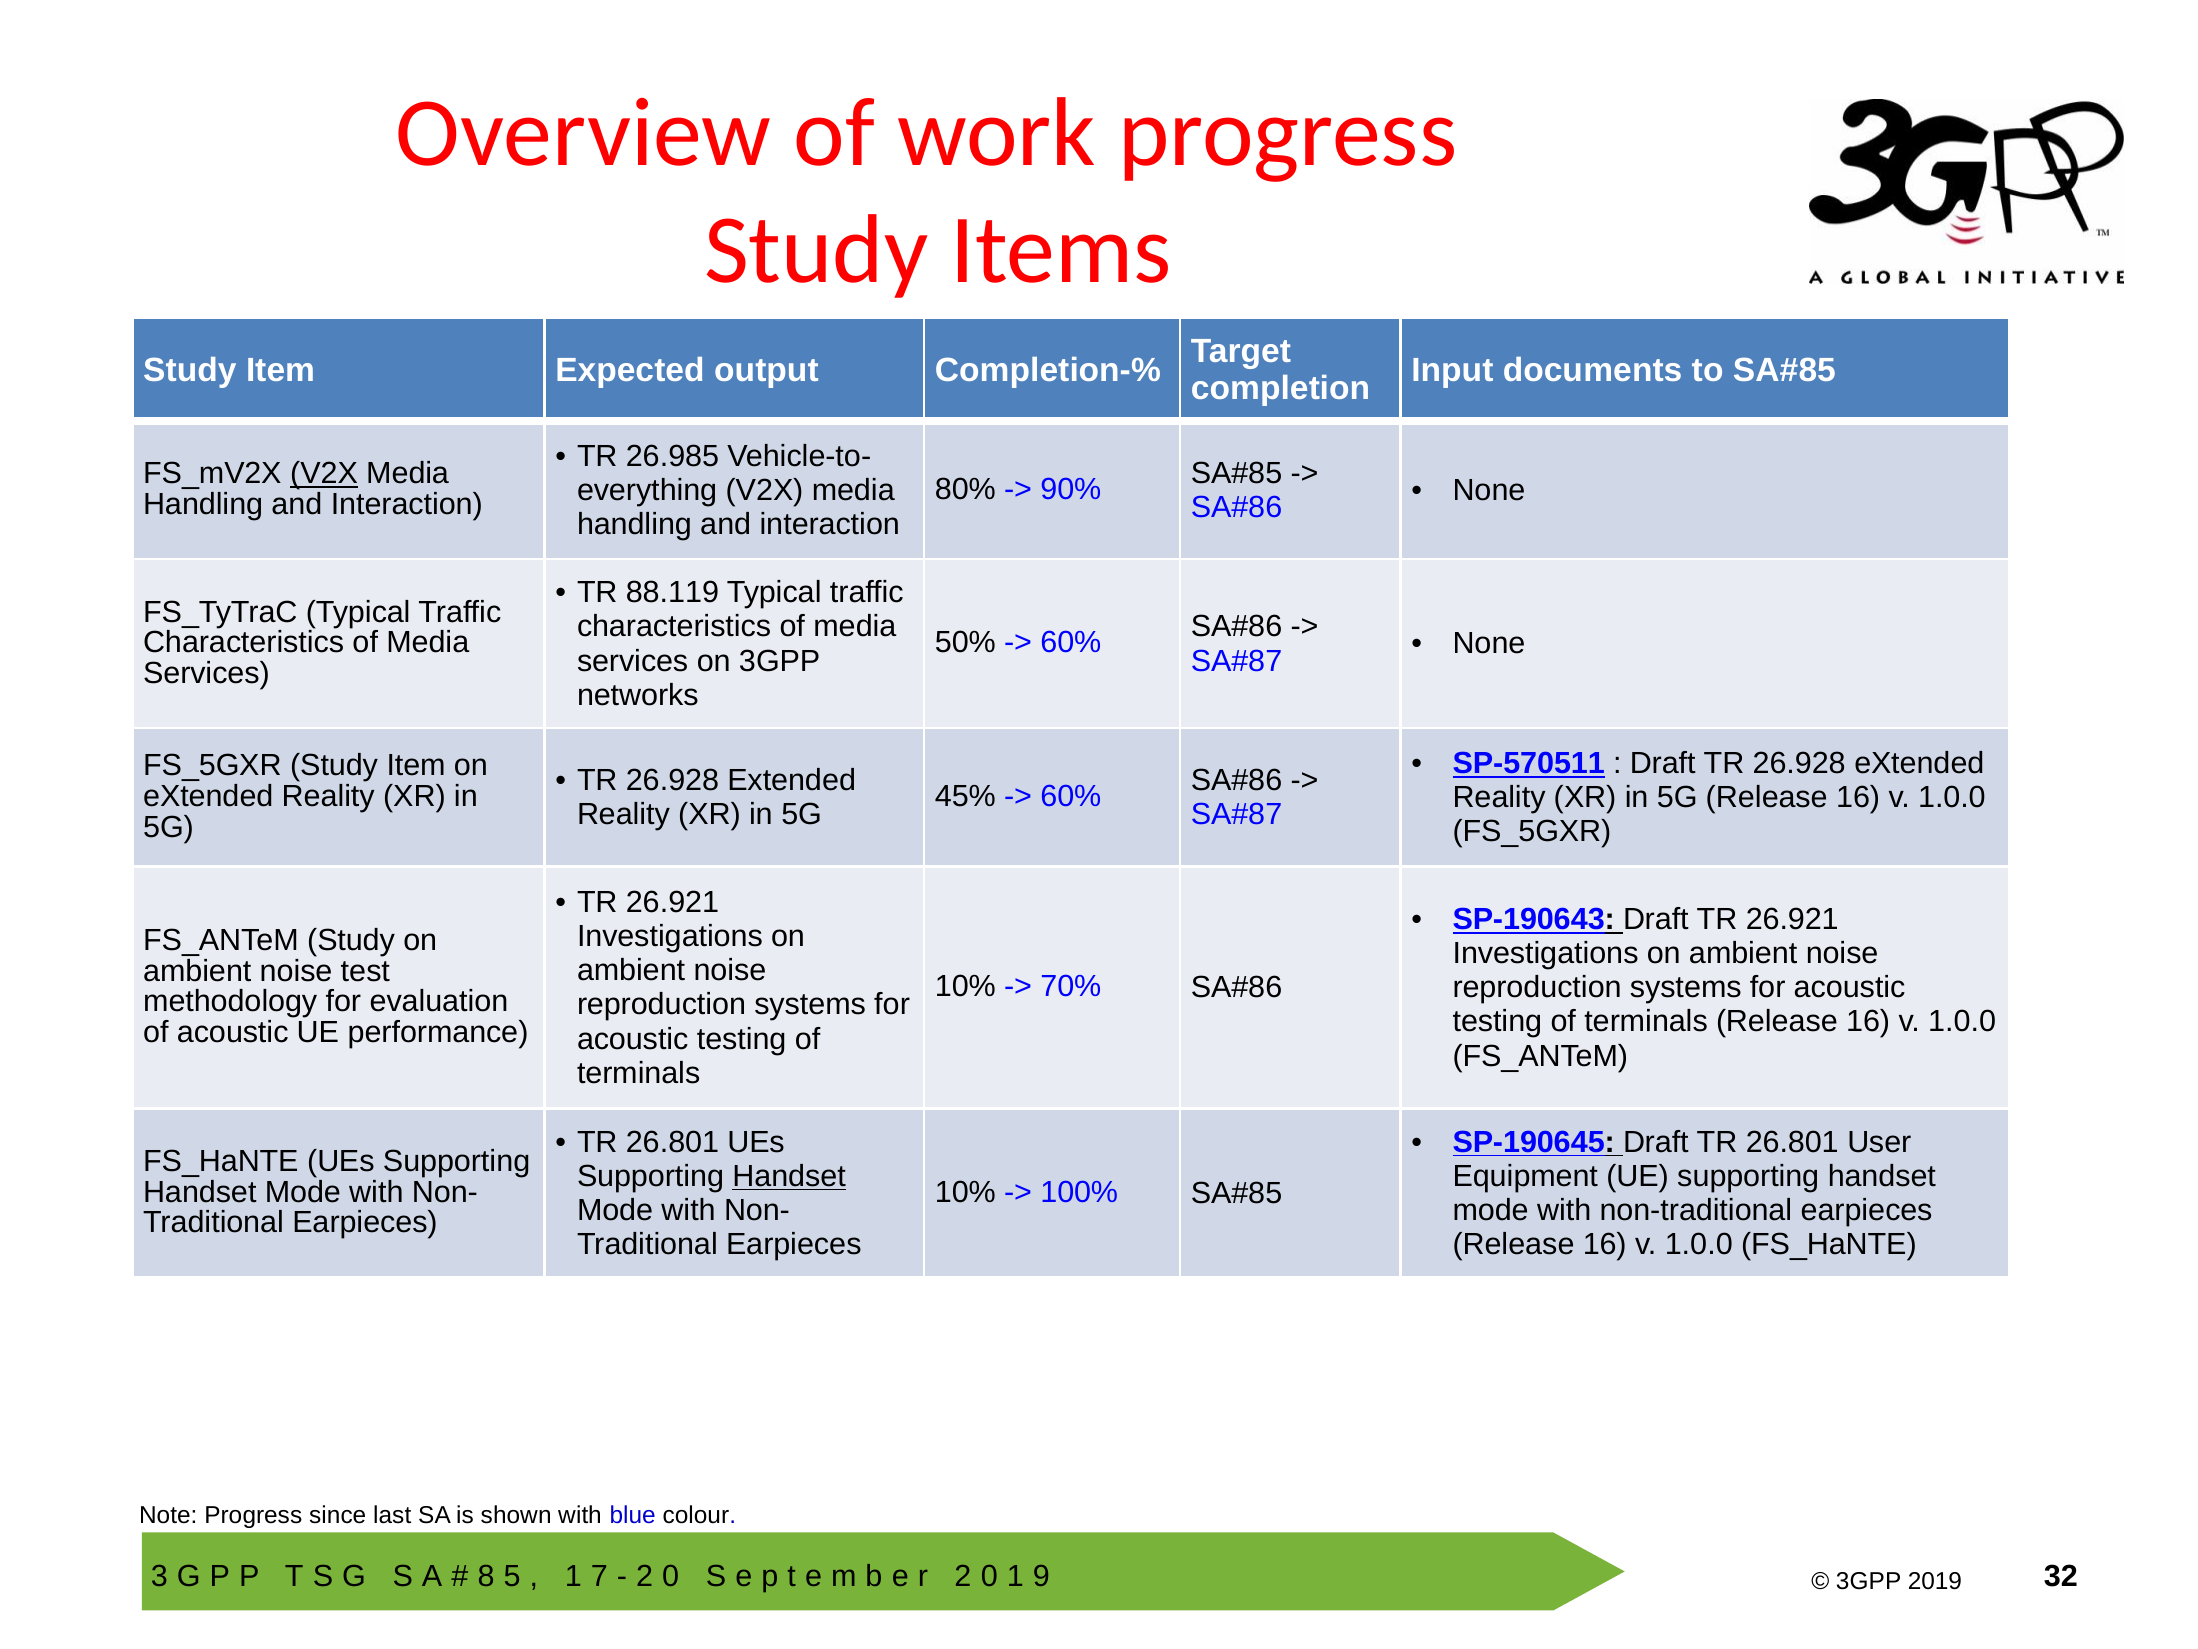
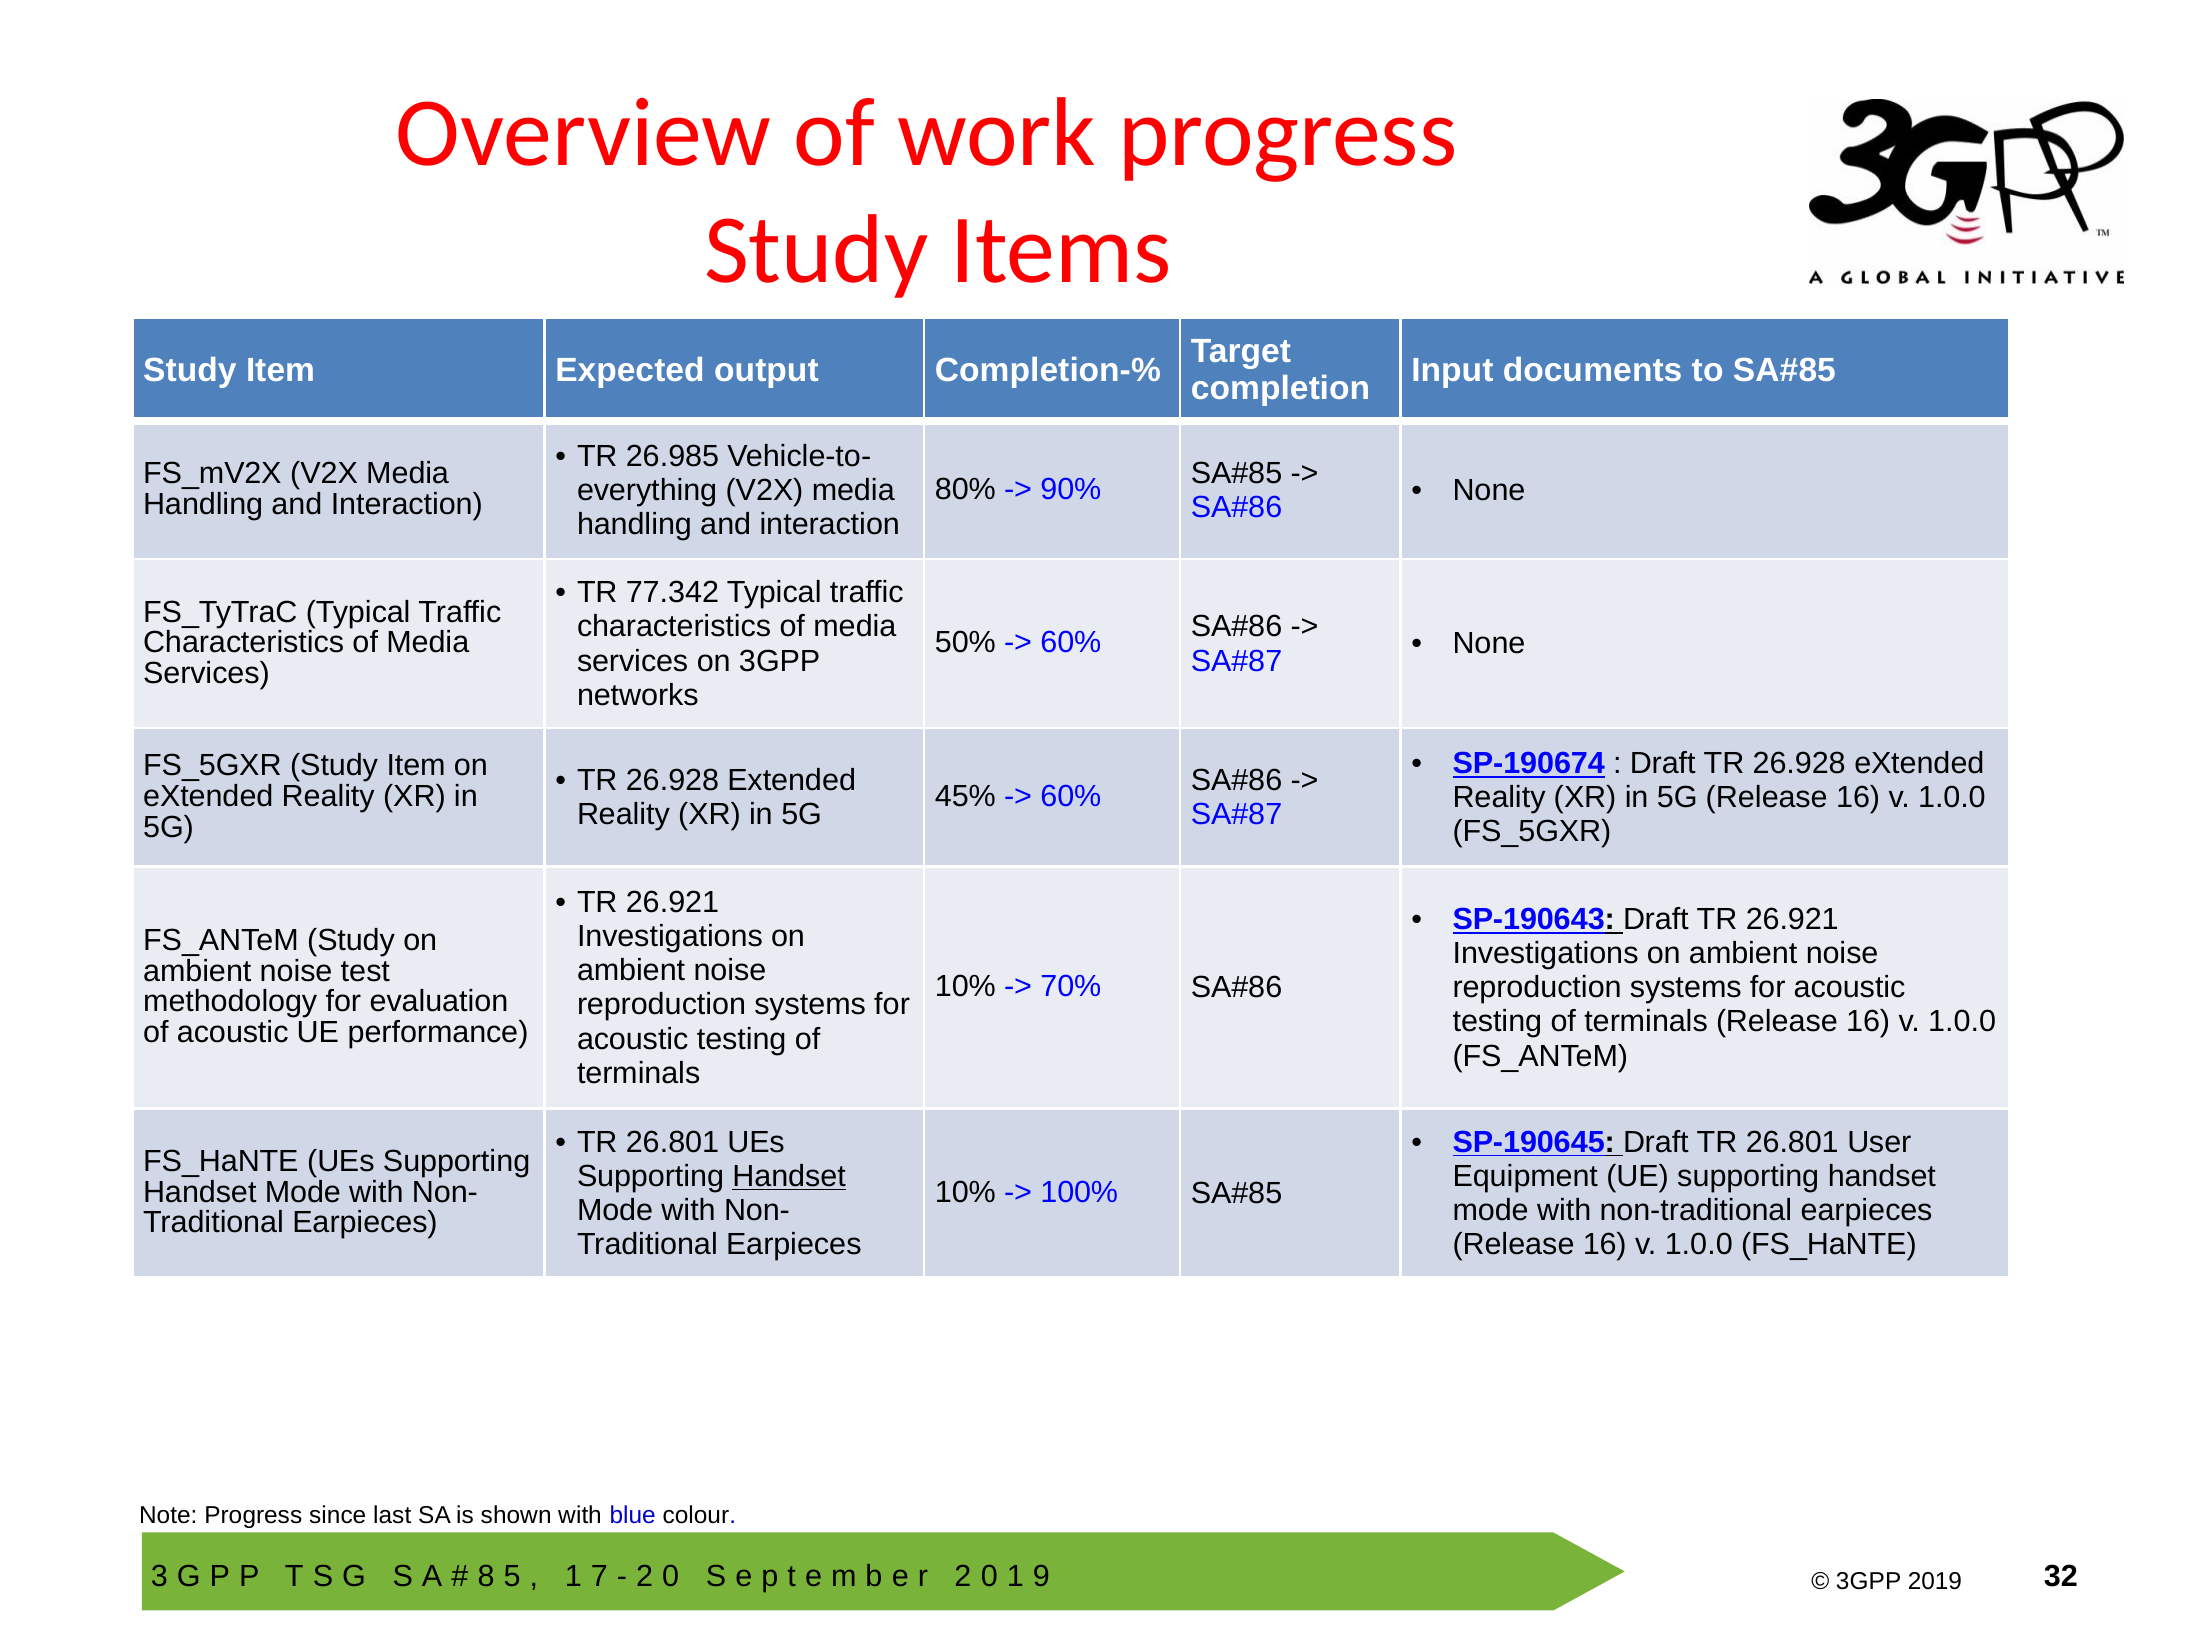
V2X at (324, 474) underline: present -> none
88.119: 88.119 -> 77.342
SP-570511: SP-570511 -> SP-190674
